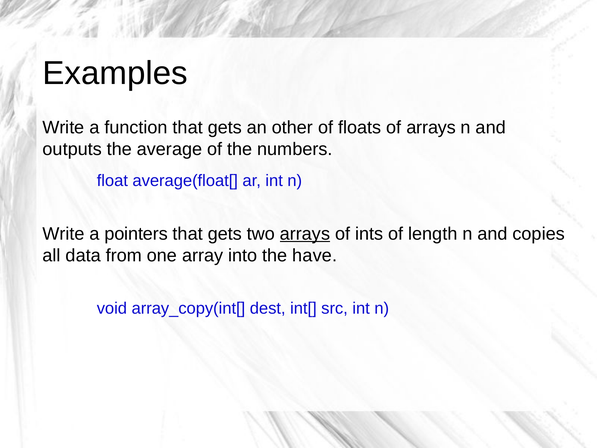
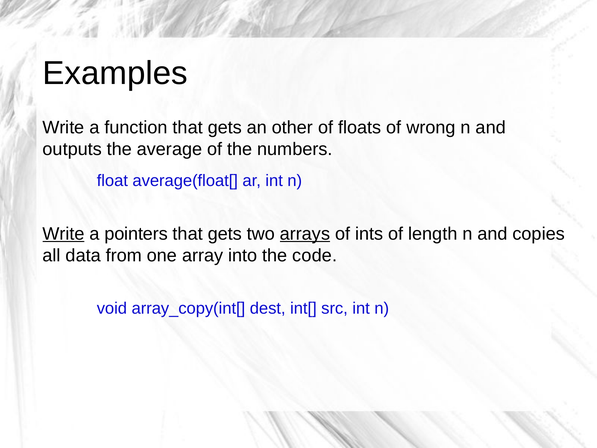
of arrays: arrays -> wrong
Write at (64, 234) underline: none -> present
have: have -> code
